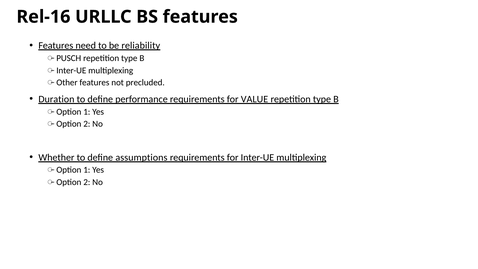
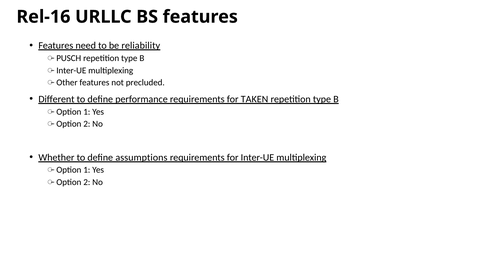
Duration: Duration -> Different
VALUE: VALUE -> TAKEN
